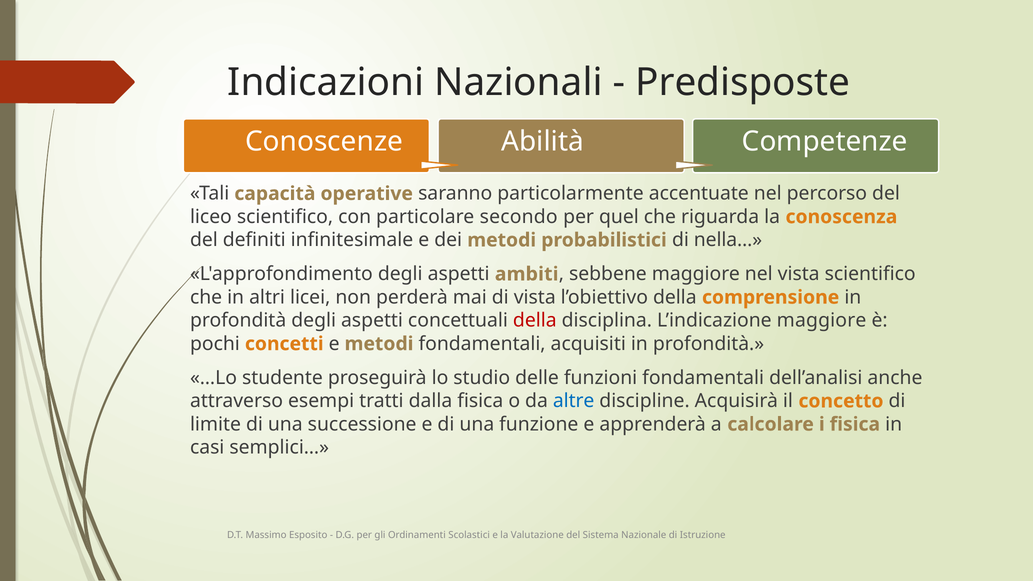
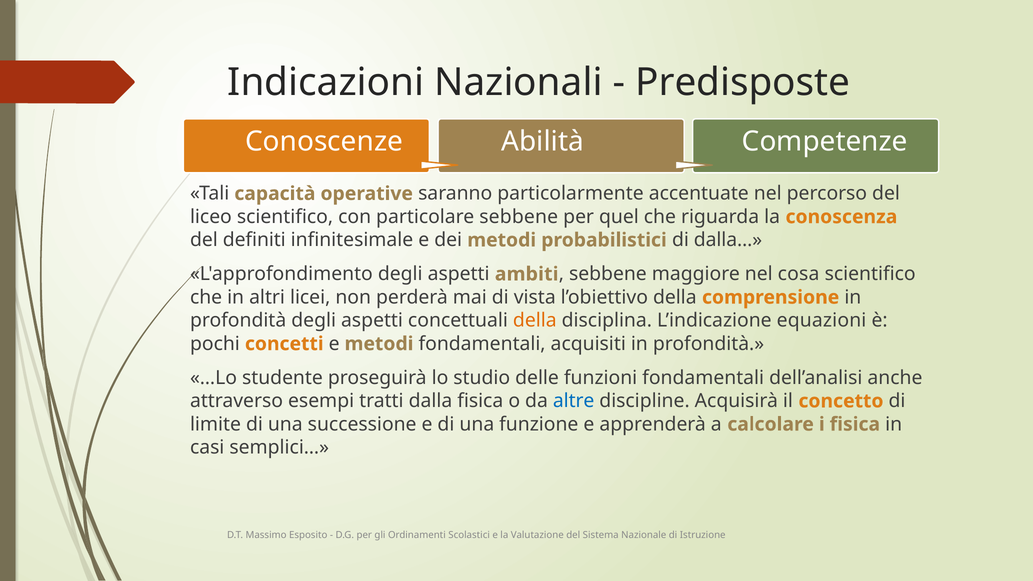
particolare secondo: secondo -> sebbene
nella…: nella… -> dalla…
nel vista: vista -> cosa
della at (535, 321) colour: red -> orange
L’indicazione maggiore: maggiore -> equazioni
